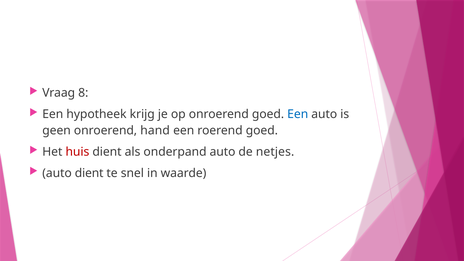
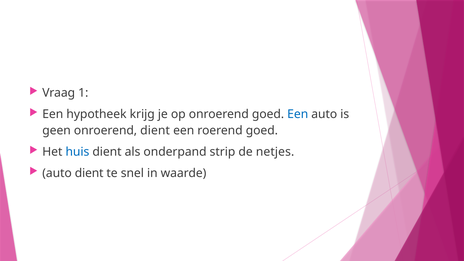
8: 8 -> 1
onroerend hand: hand -> dient
huis colour: red -> blue
onderpand auto: auto -> strip
